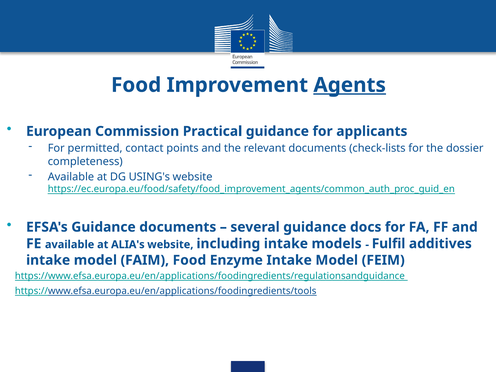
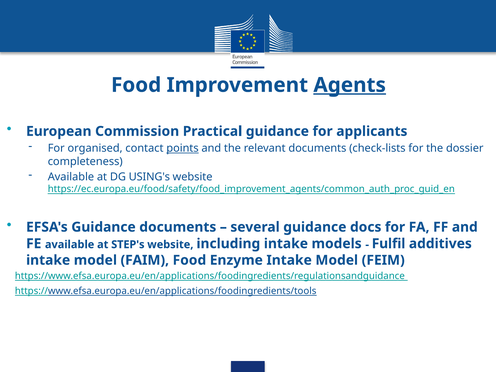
permitted: permitted -> organised
points underline: none -> present
ALIA's: ALIA's -> STEP's
